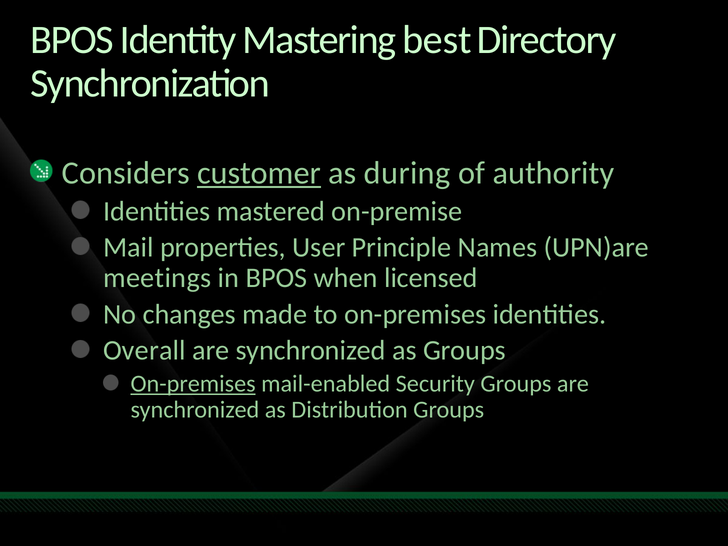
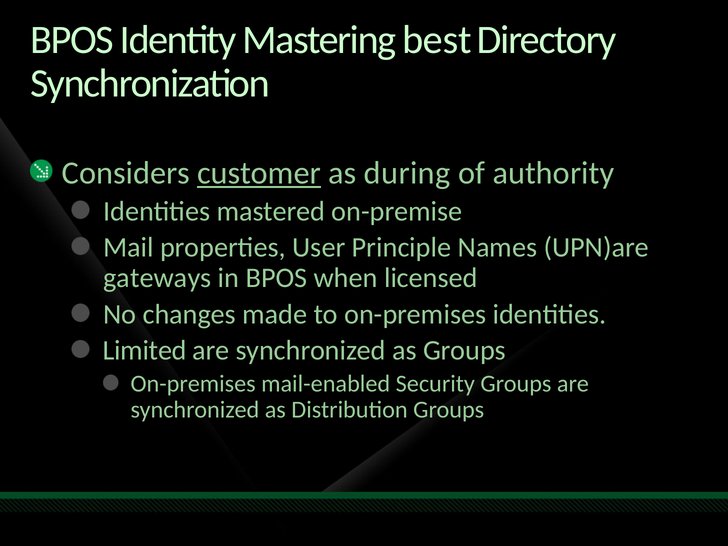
meetings: meetings -> gateways
Overall: Overall -> Limited
On-premises at (193, 384) underline: present -> none
